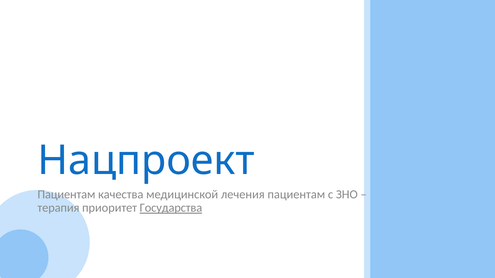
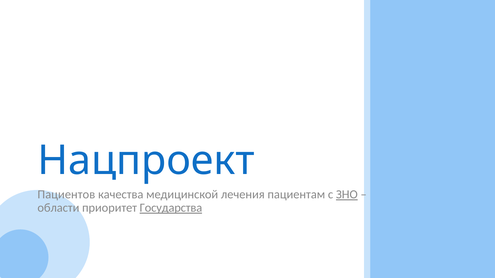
Пациентам at (66, 195): Пациентам -> Пациентов
ЗНО underline: none -> present
терапия: терапия -> области
